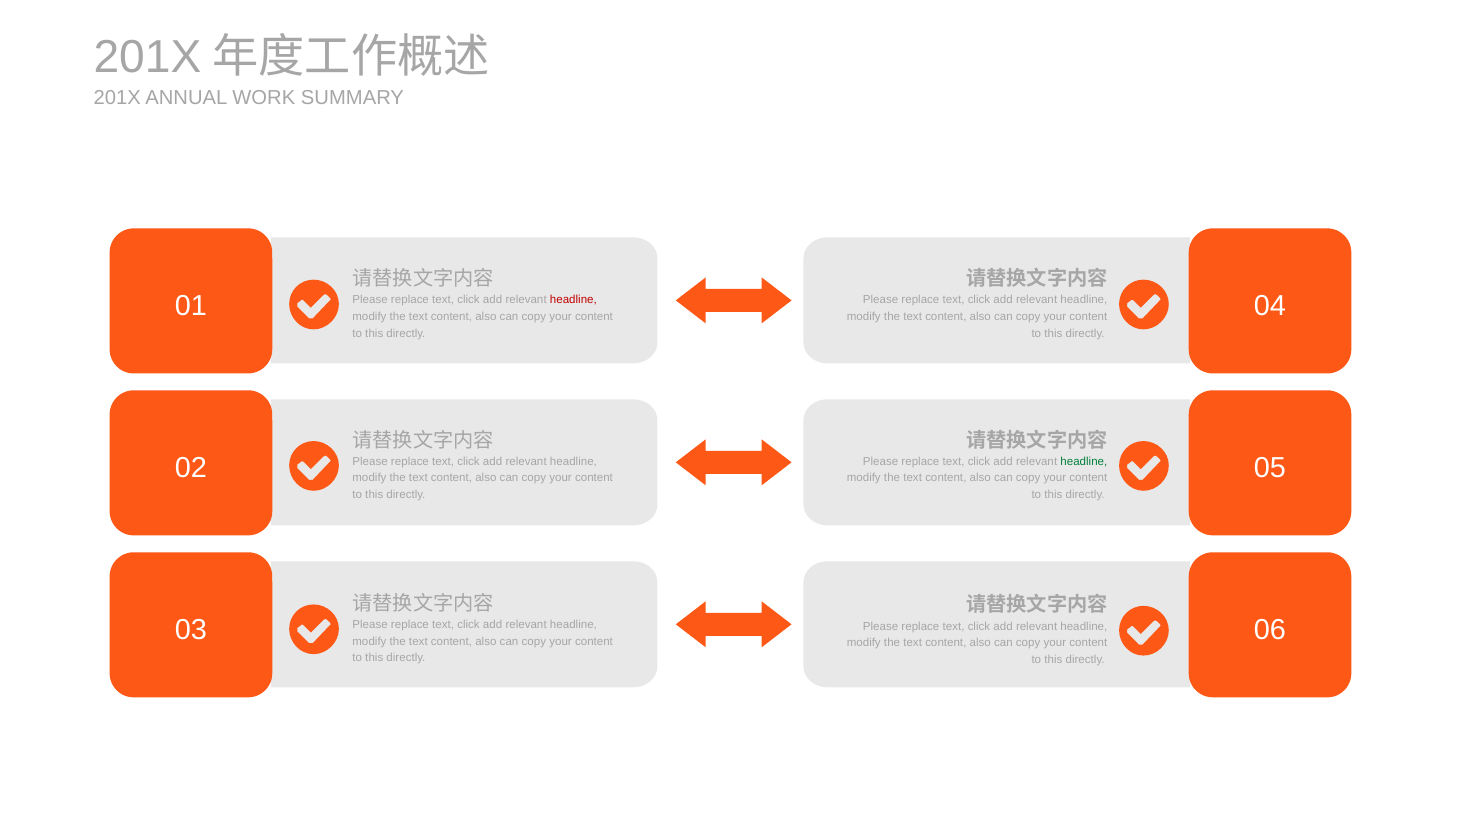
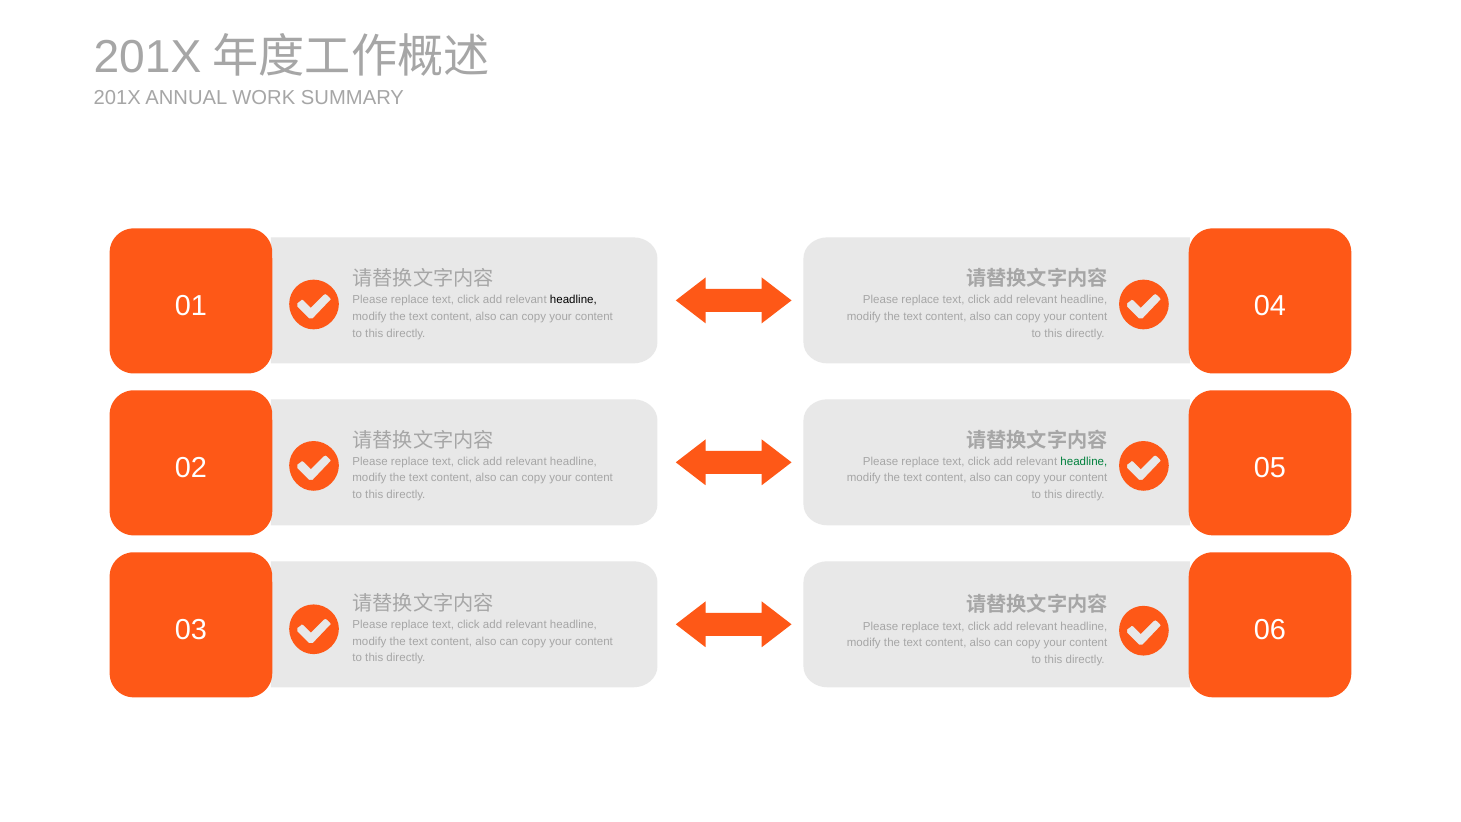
headline at (573, 300) colour: red -> black
